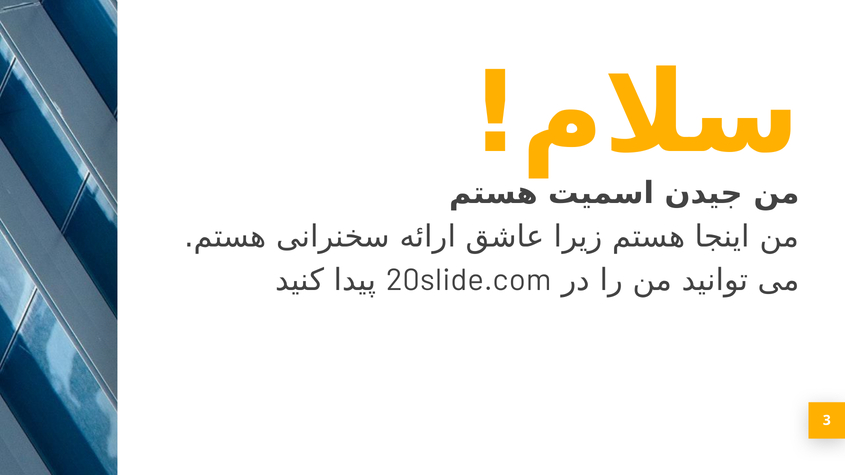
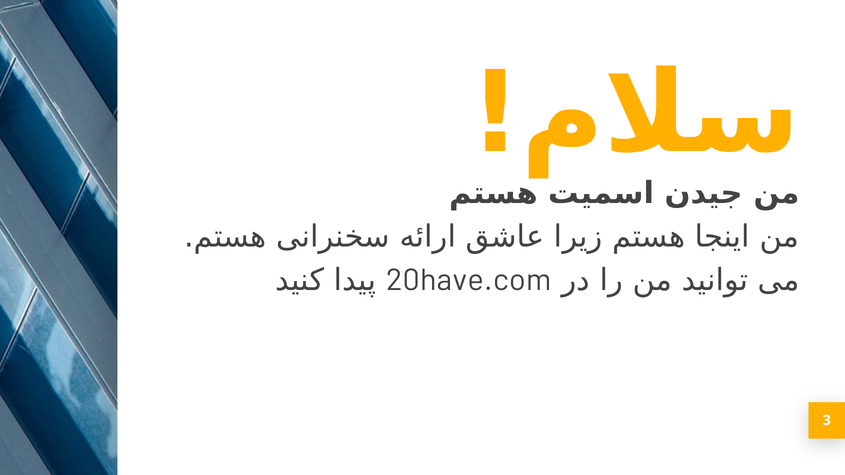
20slide.com: 20slide.com -> 20have.com
